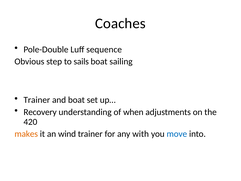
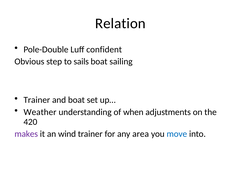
Coaches: Coaches -> Relation
sequence: sequence -> confident
Recovery: Recovery -> Weather
makes colour: orange -> purple
with: with -> area
